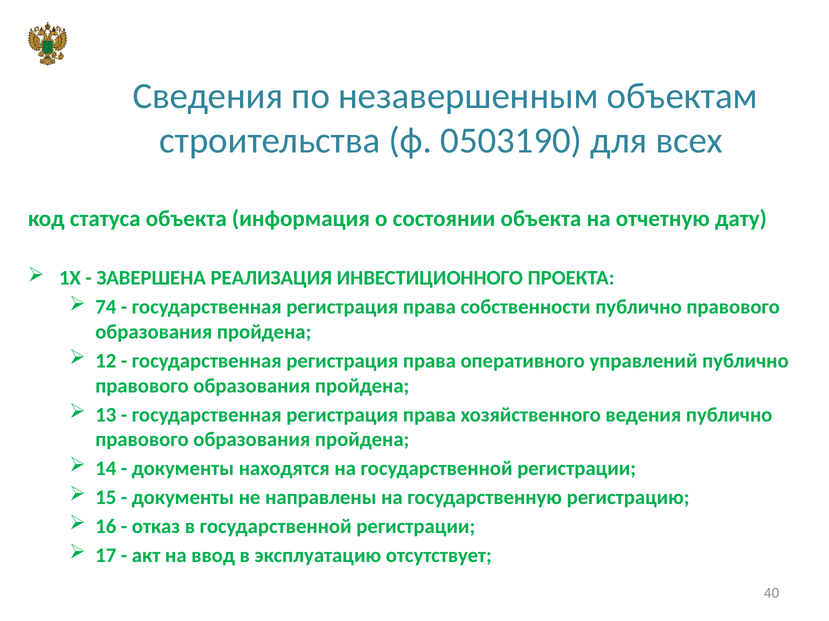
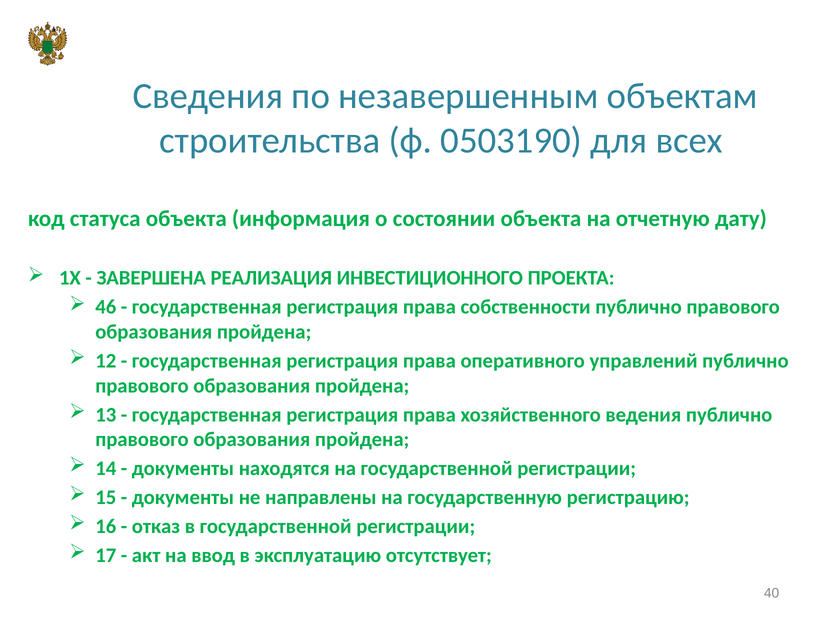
74: 74 -> 46
